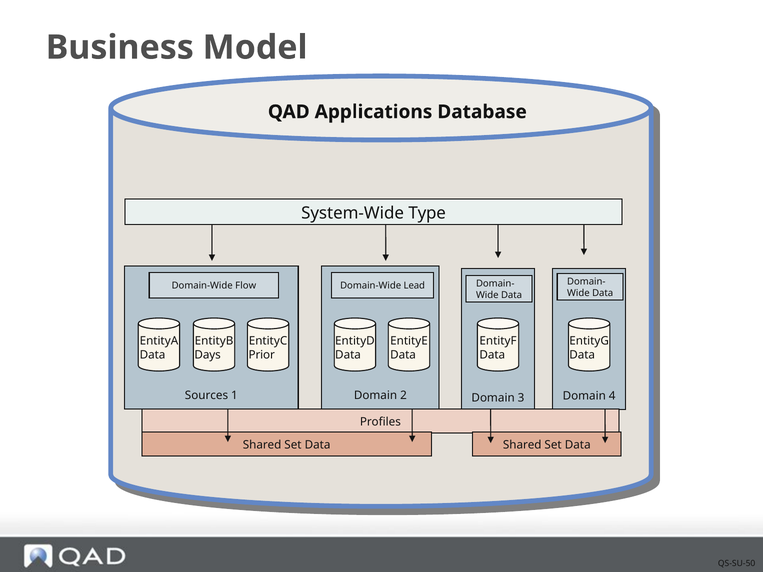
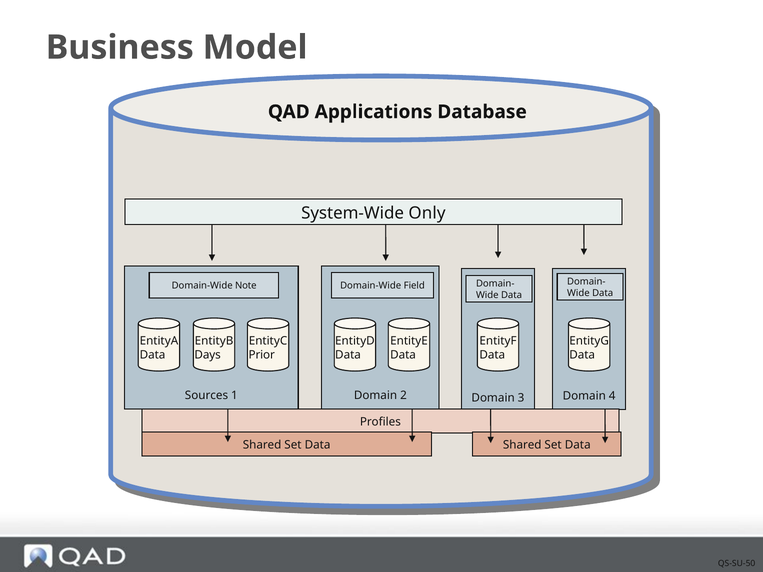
Type: Type -> Only
Flow: Flow -> Note
Lead: Lead -> Field
